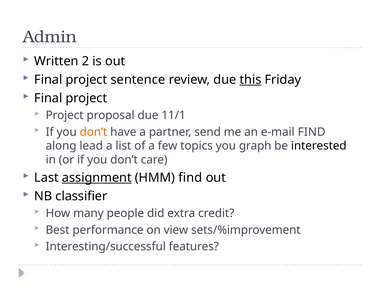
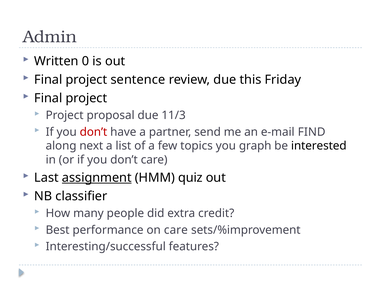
2: 2 -> 0
this underline: present -> none
11/1: 11/1 -> 11/3
don’t at (93, 132) colour: orange -> red
lead: lead -> next
HMM find: find -> quiz
on view: view -> care
